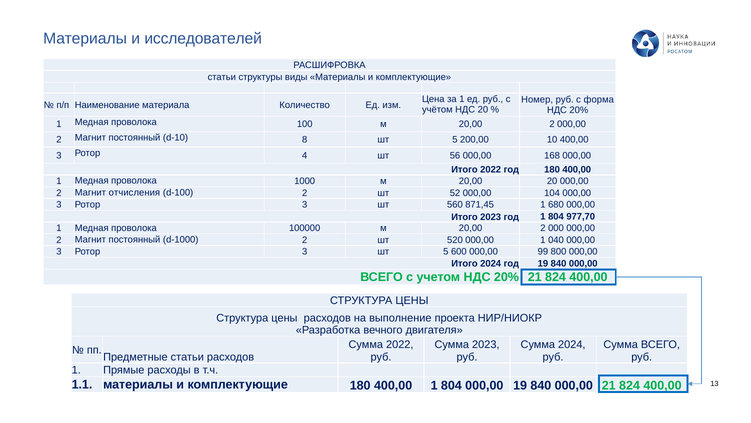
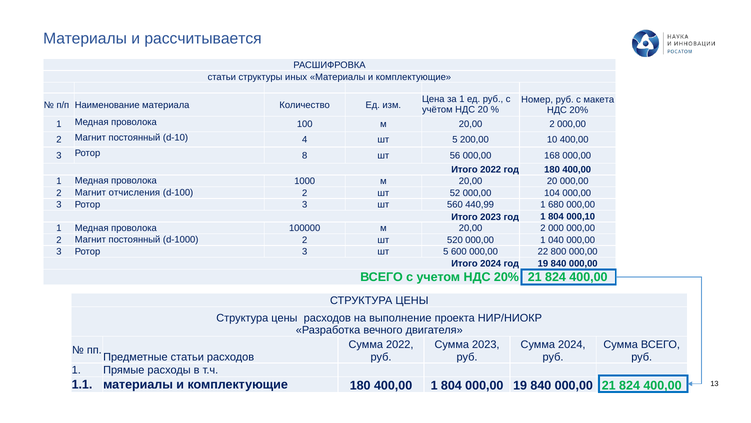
исследователей: исследователей -> рассчитывается
виды: виды -> иных
форма: форма -> макета
8: 8 -> 4
4: 4 -> 8
871,45: 871,45 -> 440,99
977,70: 977,70 -> 000,10
99: 99 -> 22
